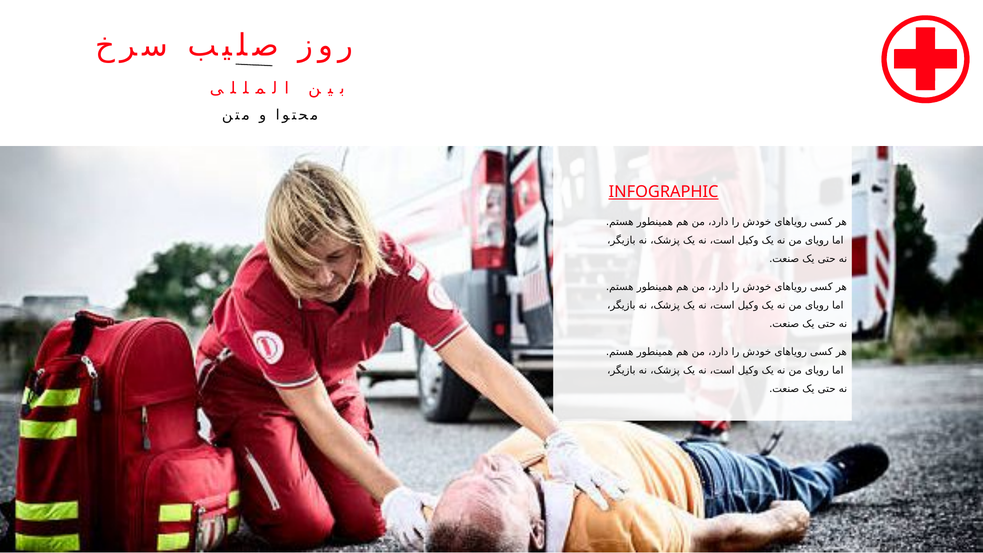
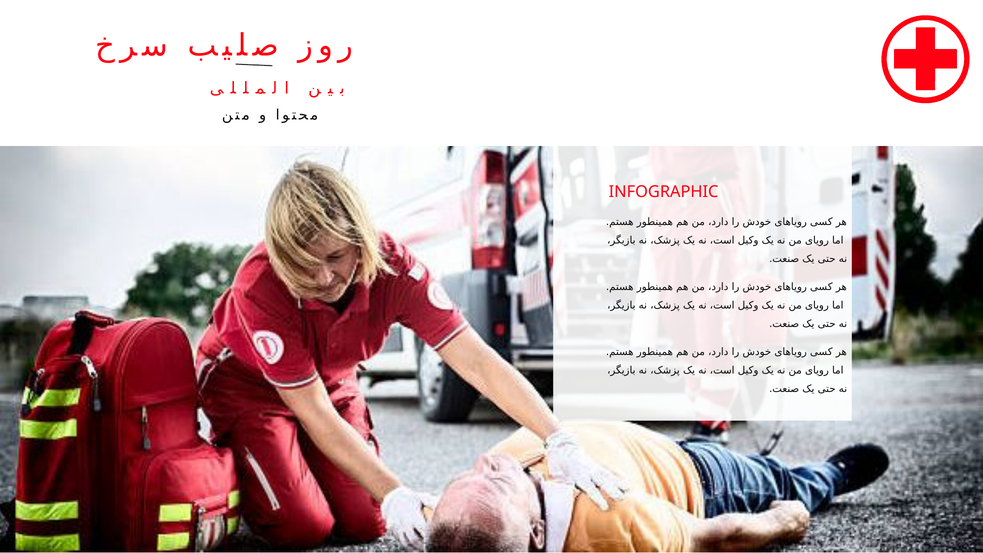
INFOGRAPHIC underline: present -> none
